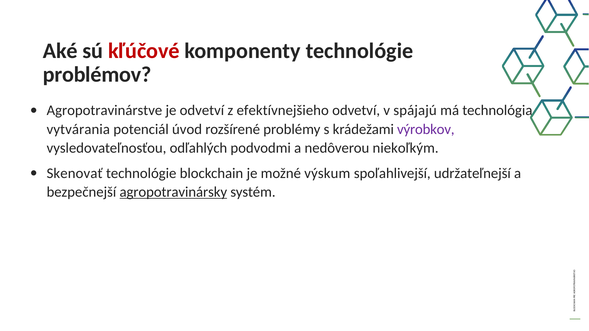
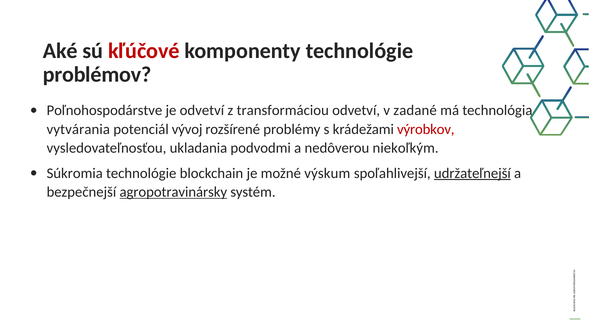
Agropotravinárstve: Agropotravinárstve -> Poľnohospodárstve
efektívnejšieho: efektívnejšieho -> transformáciou
spájajú: spájajú -> zadané
úvod: úvod -> vývoj
výrobkov colour: purple -> red
odľahlých: odľahlých -> ukladania
Skenovať: Skenovať -> Súkromia
udržateľnejší underline: none -> present
